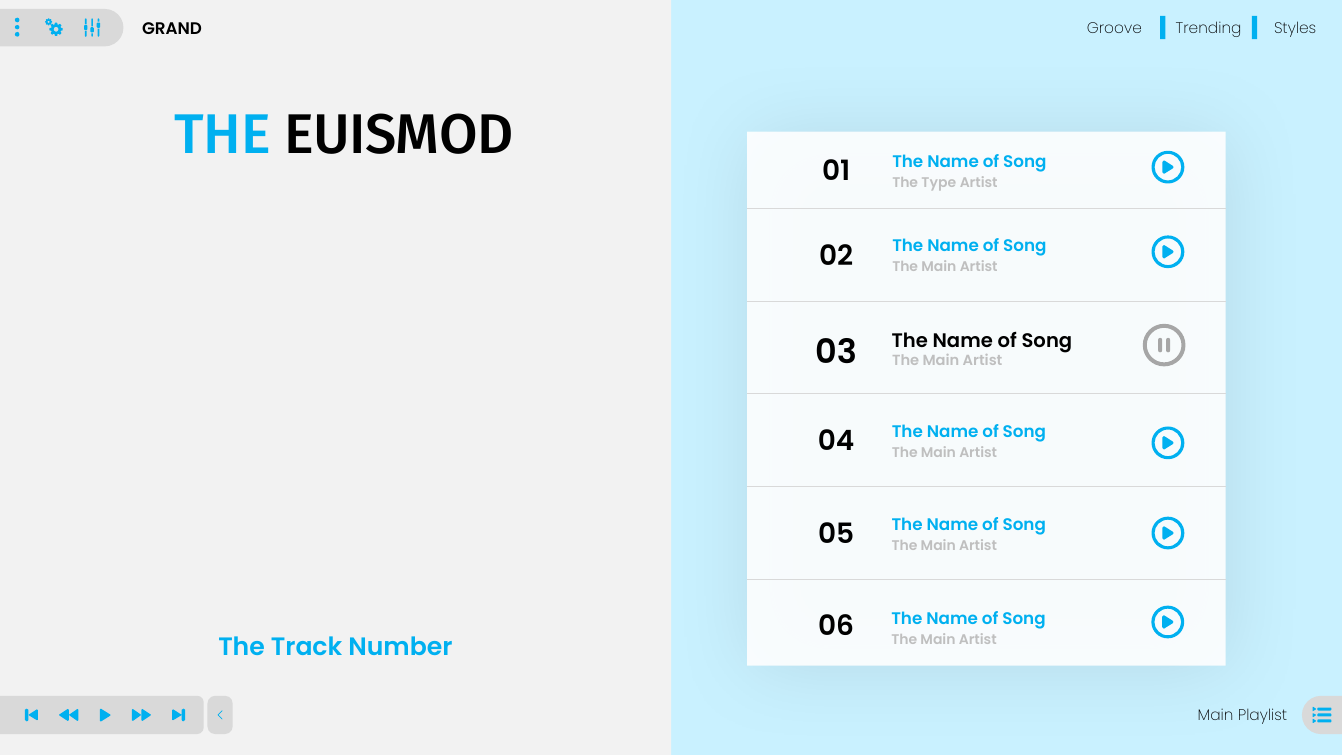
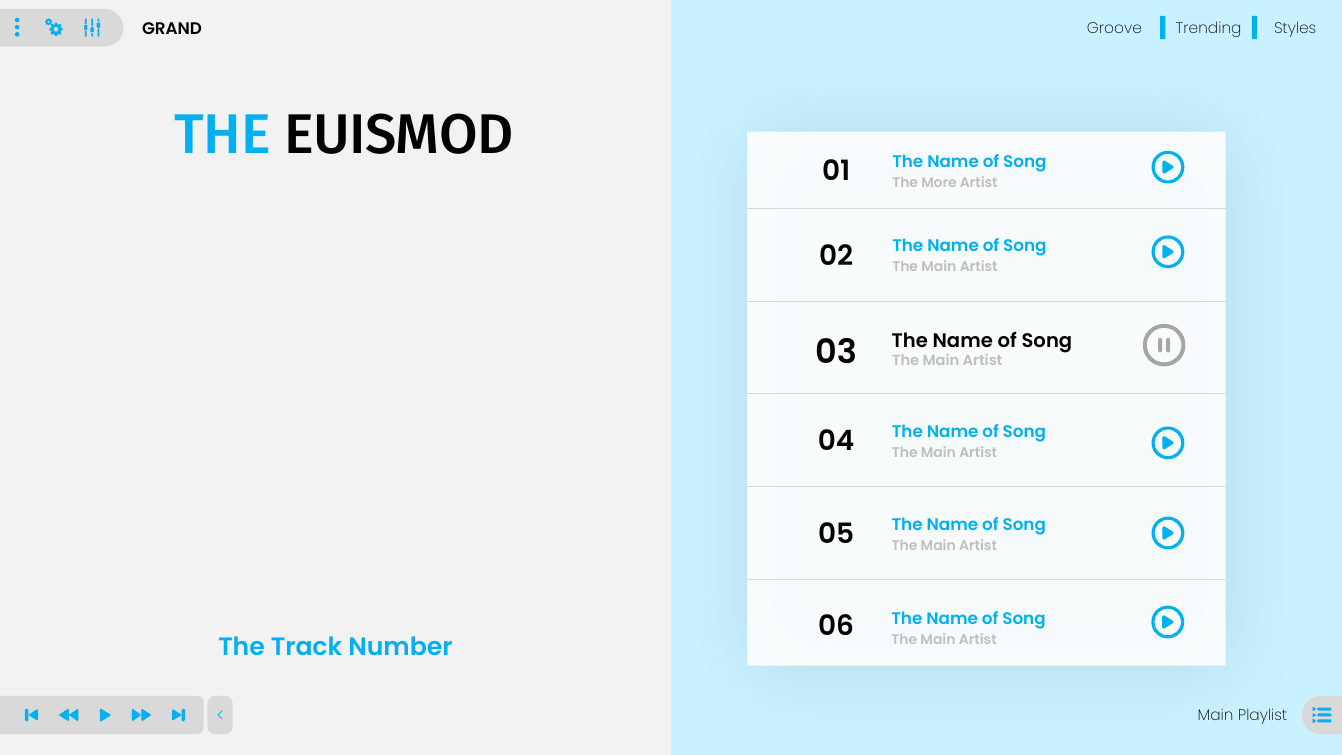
Type: Type -> More
